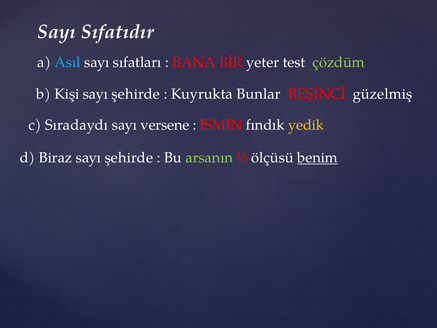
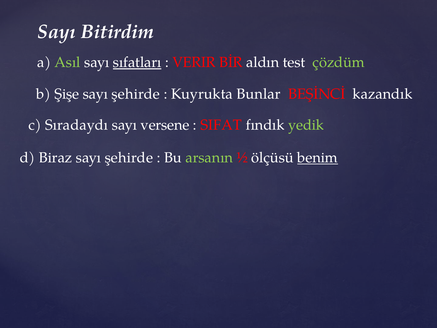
Sıfatıdır: Sıfatıdır -> Bitirdim
Asıl colour: light blue -> light green
sıfatları underline: none -> present
BANA: BANA -> VERIR
yeter: yeter -> aldın
Kişi: Kişi -> Şişe
güzelmiş: güzelmiş -> kazandık
ISMIN: ISMIN -> SIFAT
yedik colour: yellow -> light green
